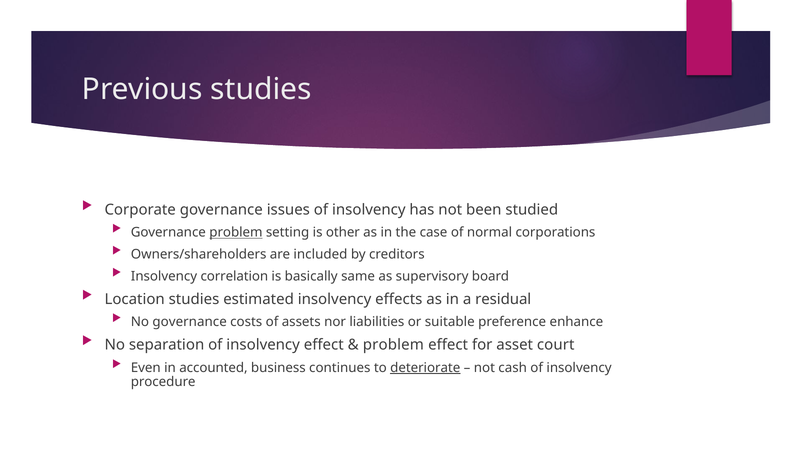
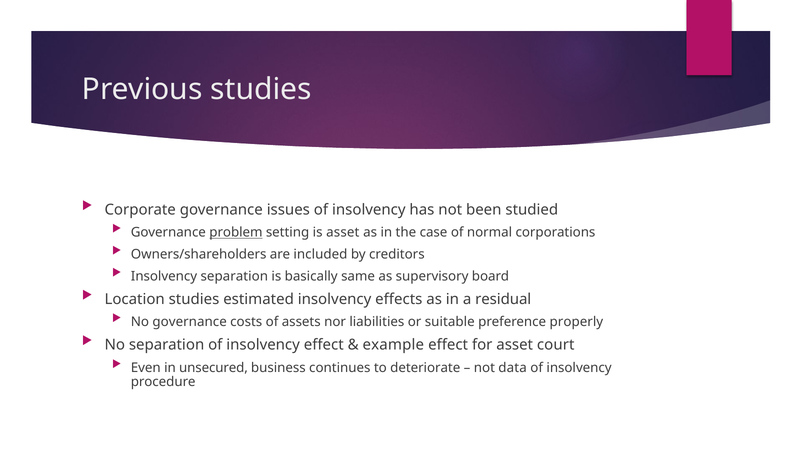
is other: other -> asset
Insolvency correlation: correlation -> separation
enhance: enhance -> properly
problem at (393, 345): problem -> example
accounted: accounted -> unsecured
deteriorate underline: present -> none
cash: cash -> data
